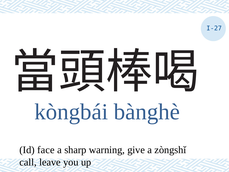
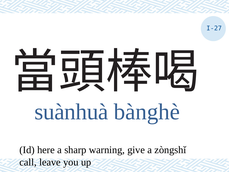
kòngbái: kòngbái -> suànhuà
face: face -> here
